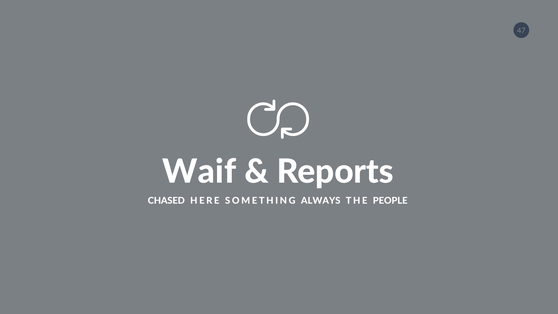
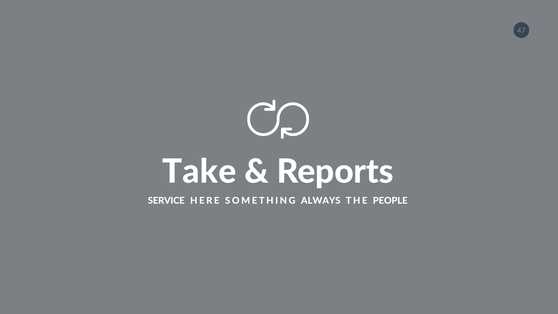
Waif: Waif -> Take
CHASED: CHASED -> SERVICE
